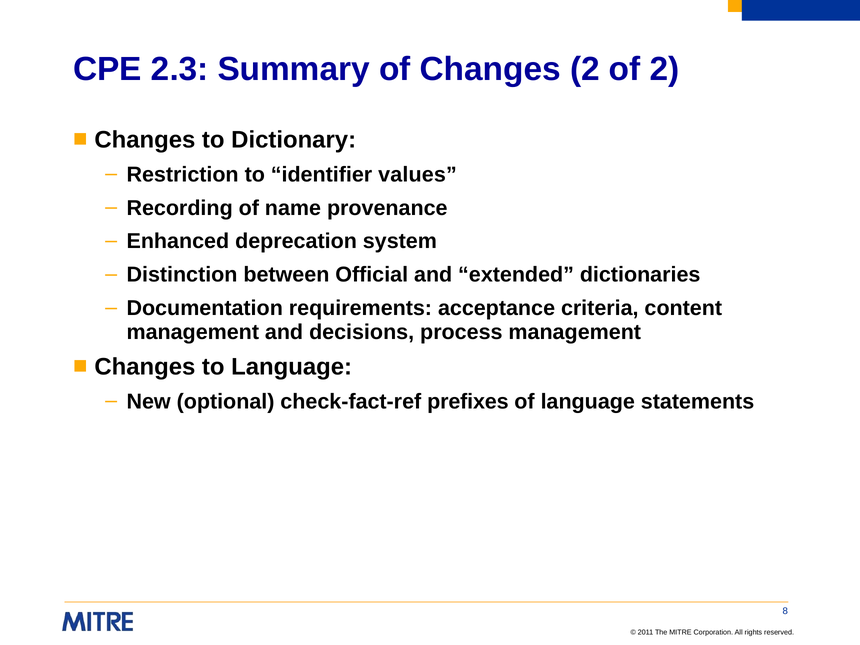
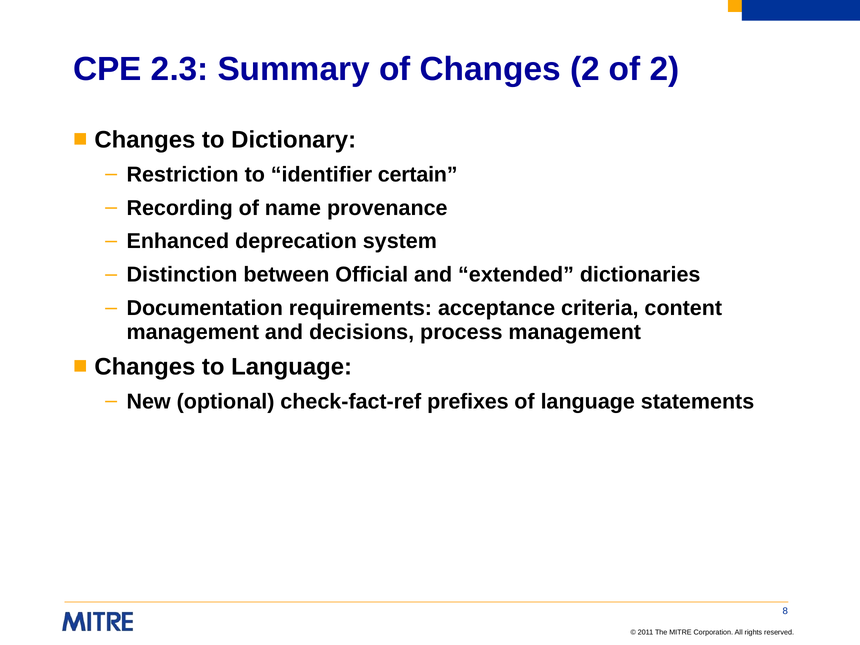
values: values -> certain
